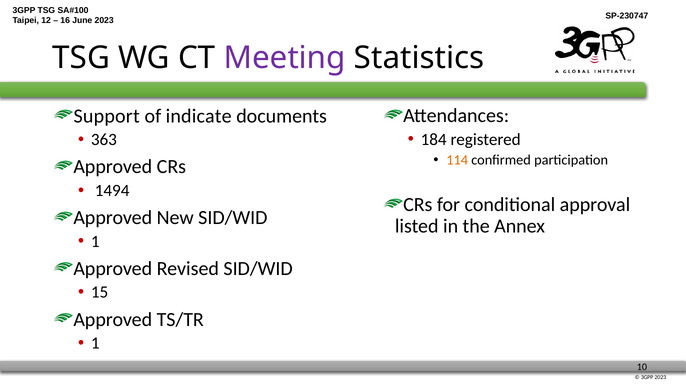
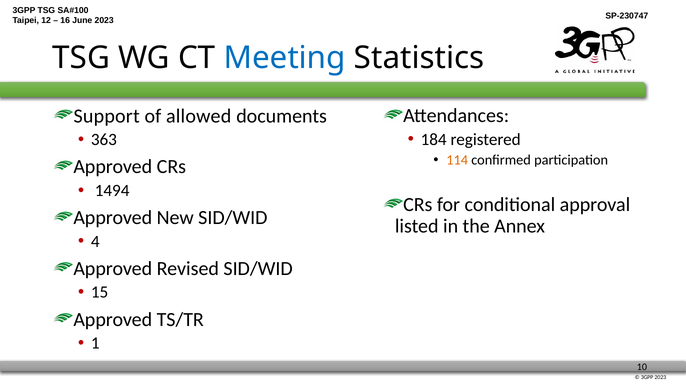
Meeting colour: purple -> blue
indicate: indicate -> allowed
1 at (95, 241): 1 -> 4
